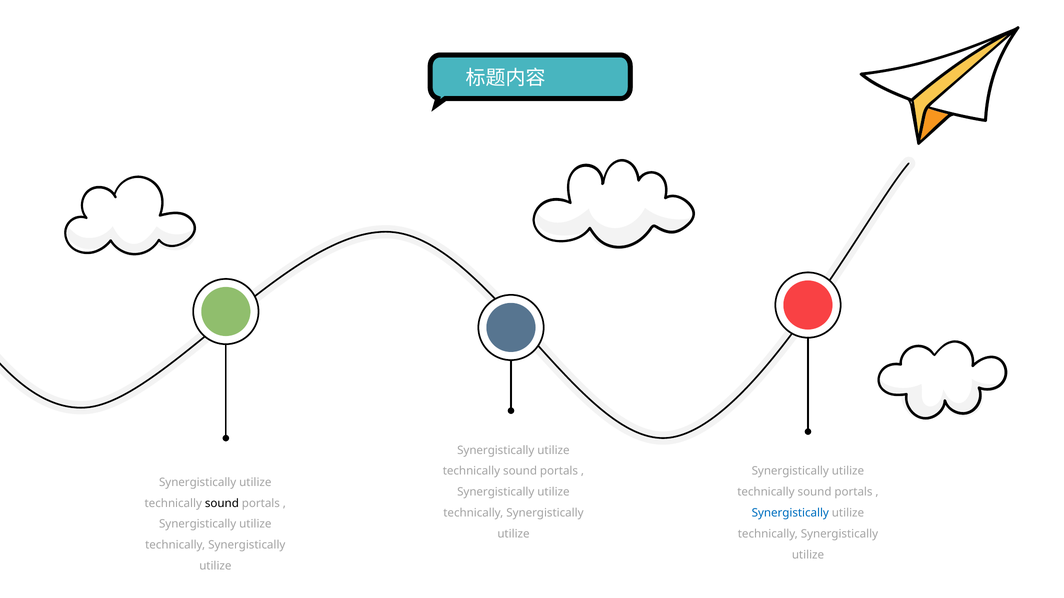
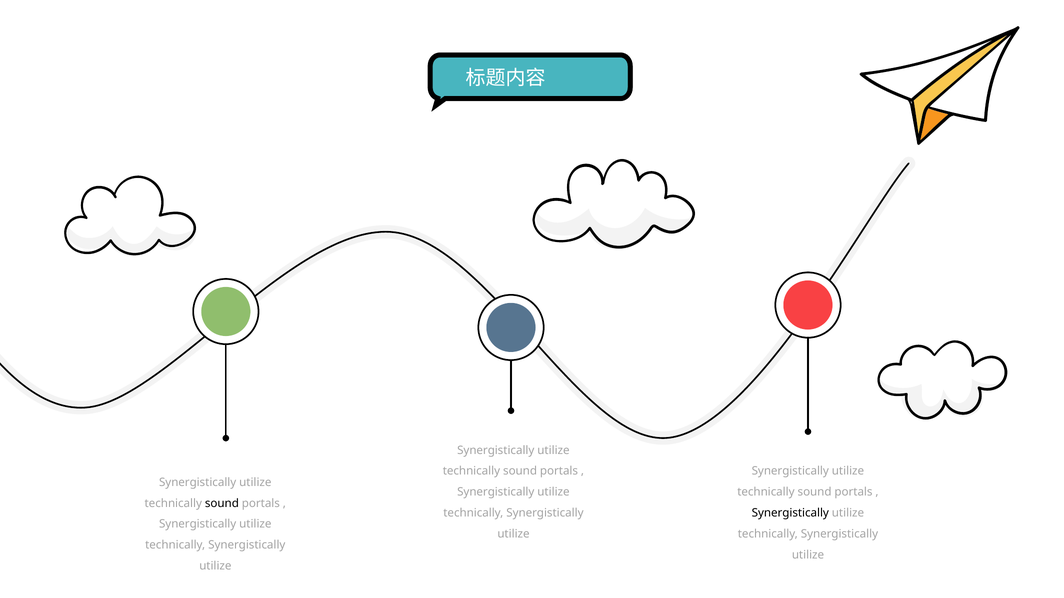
Synergistically at (790, 513) colour: blue -> black
